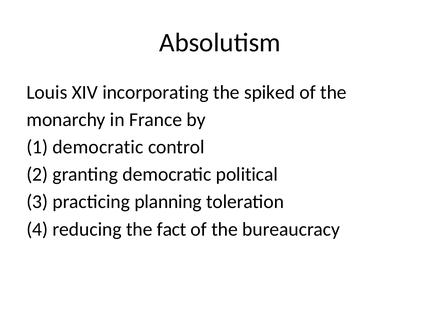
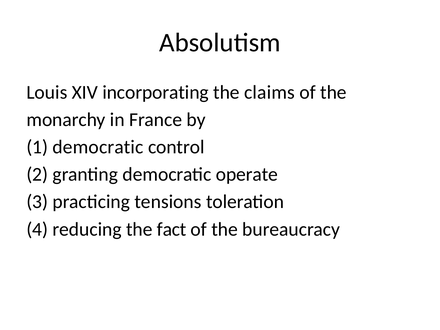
spiked: spiked -> claims
political: political -> operate
planning: planning -> tensions
